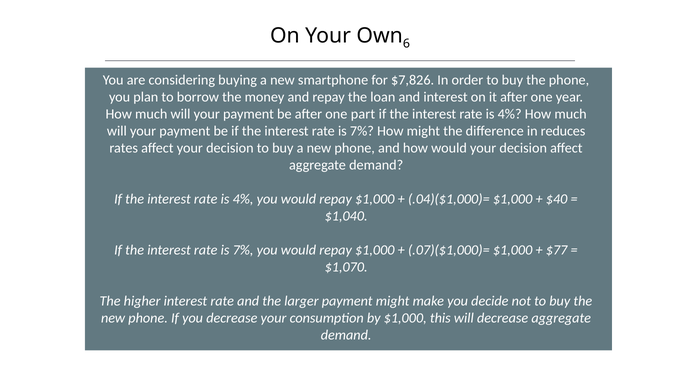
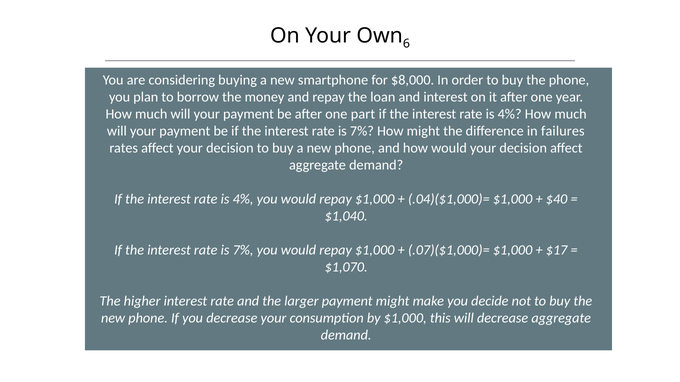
$7,826: $7,826 -> $8,000
reduces: reduces -> failures
$77: $77 -> $17
